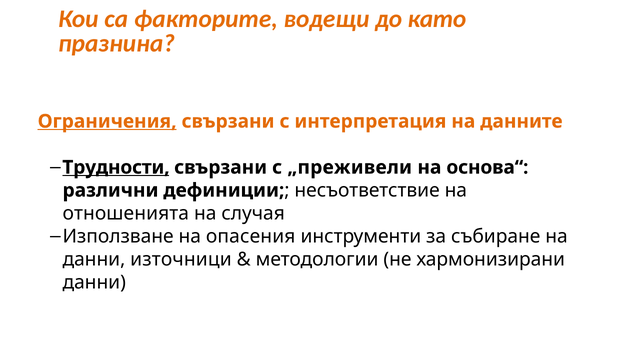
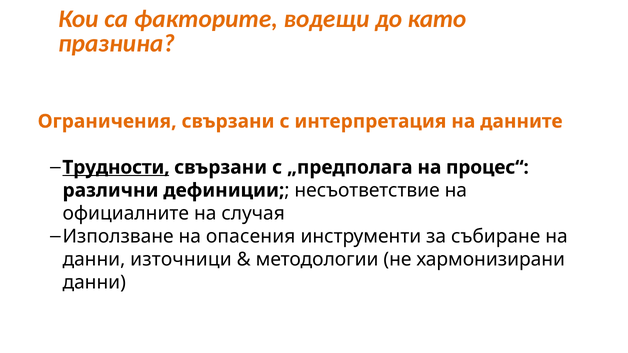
Ограничения underline: present -> none
„преживели: „преживели -> „предполага
основа“: основа“ -> процес“
отношенията: отношенията -> официалните
